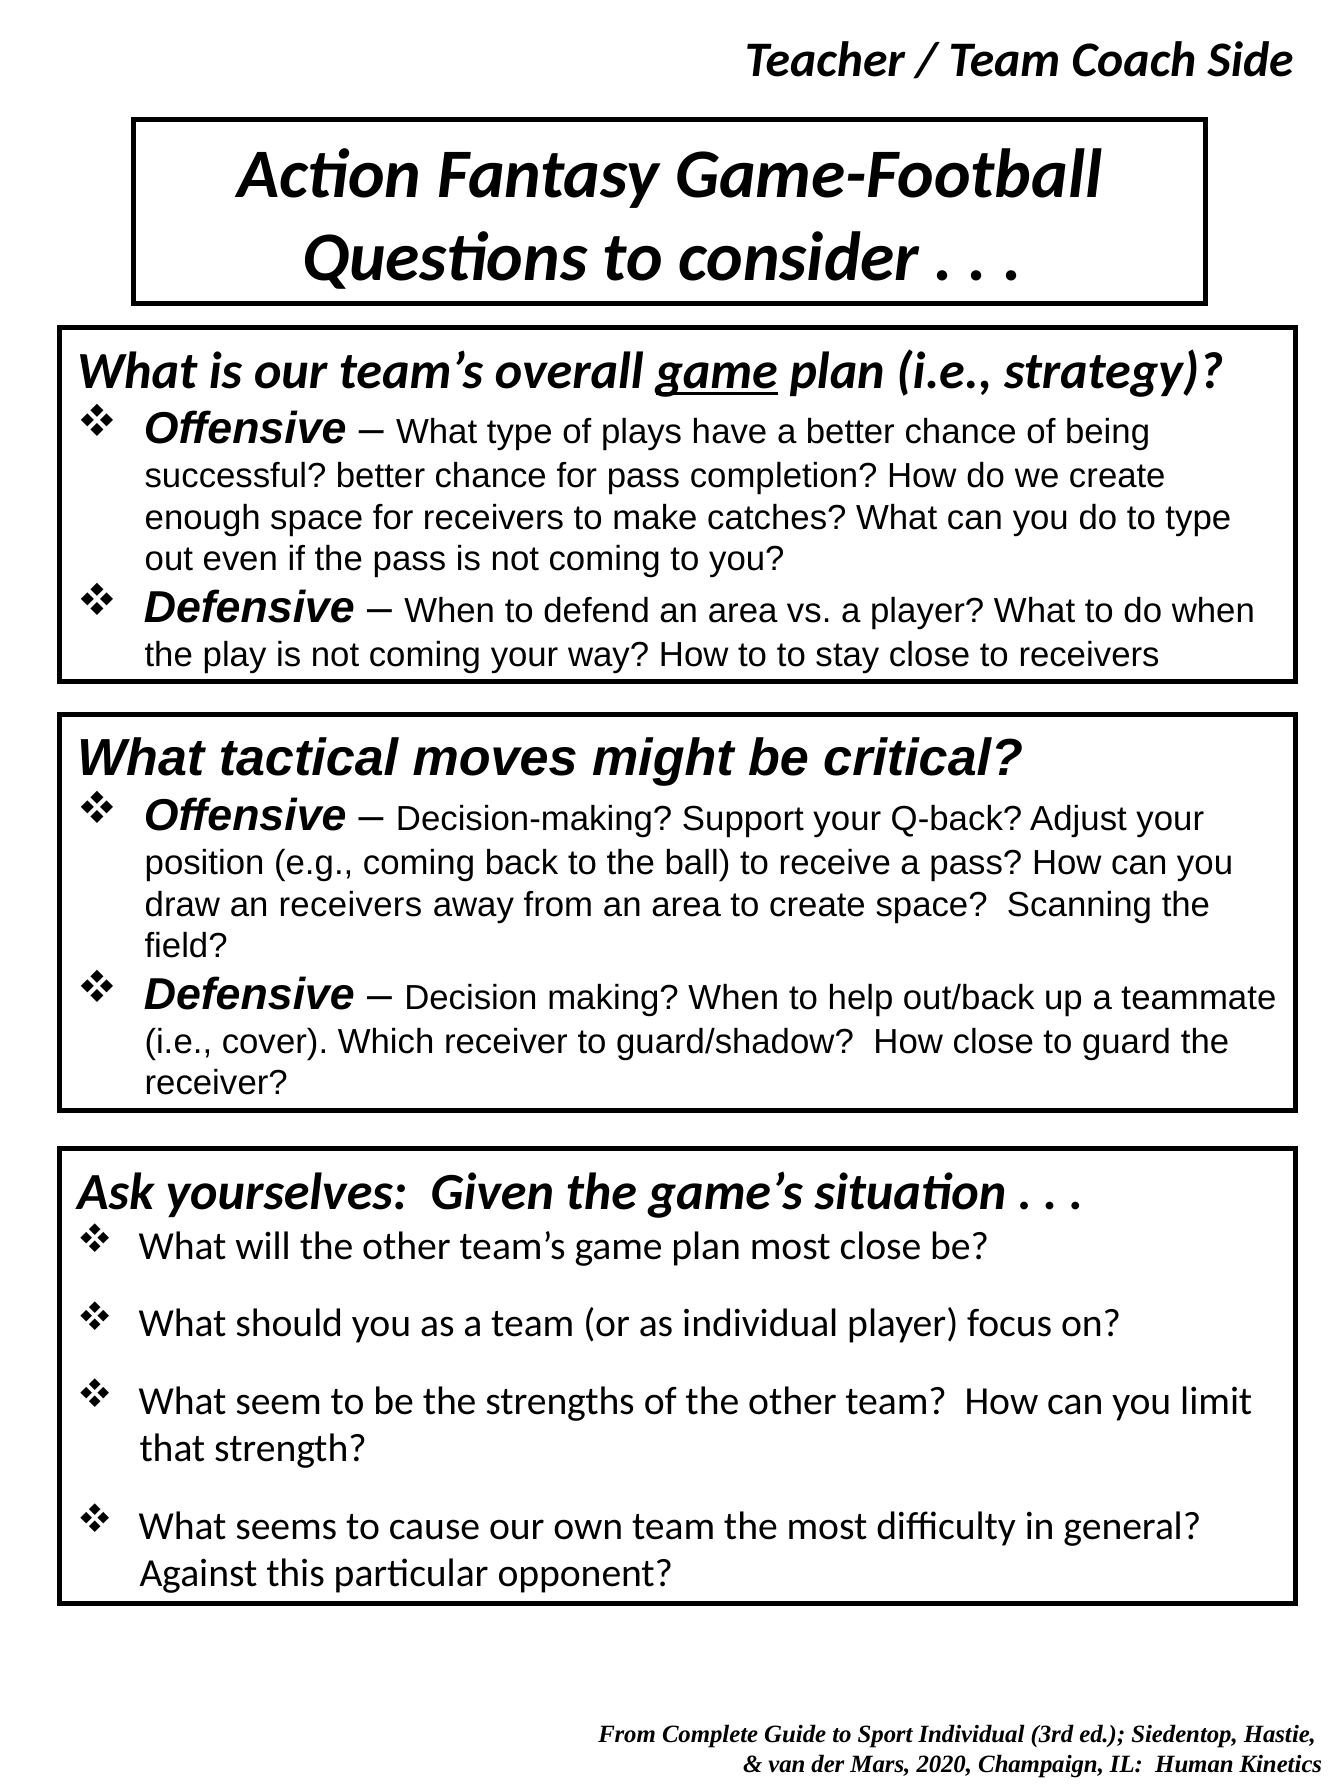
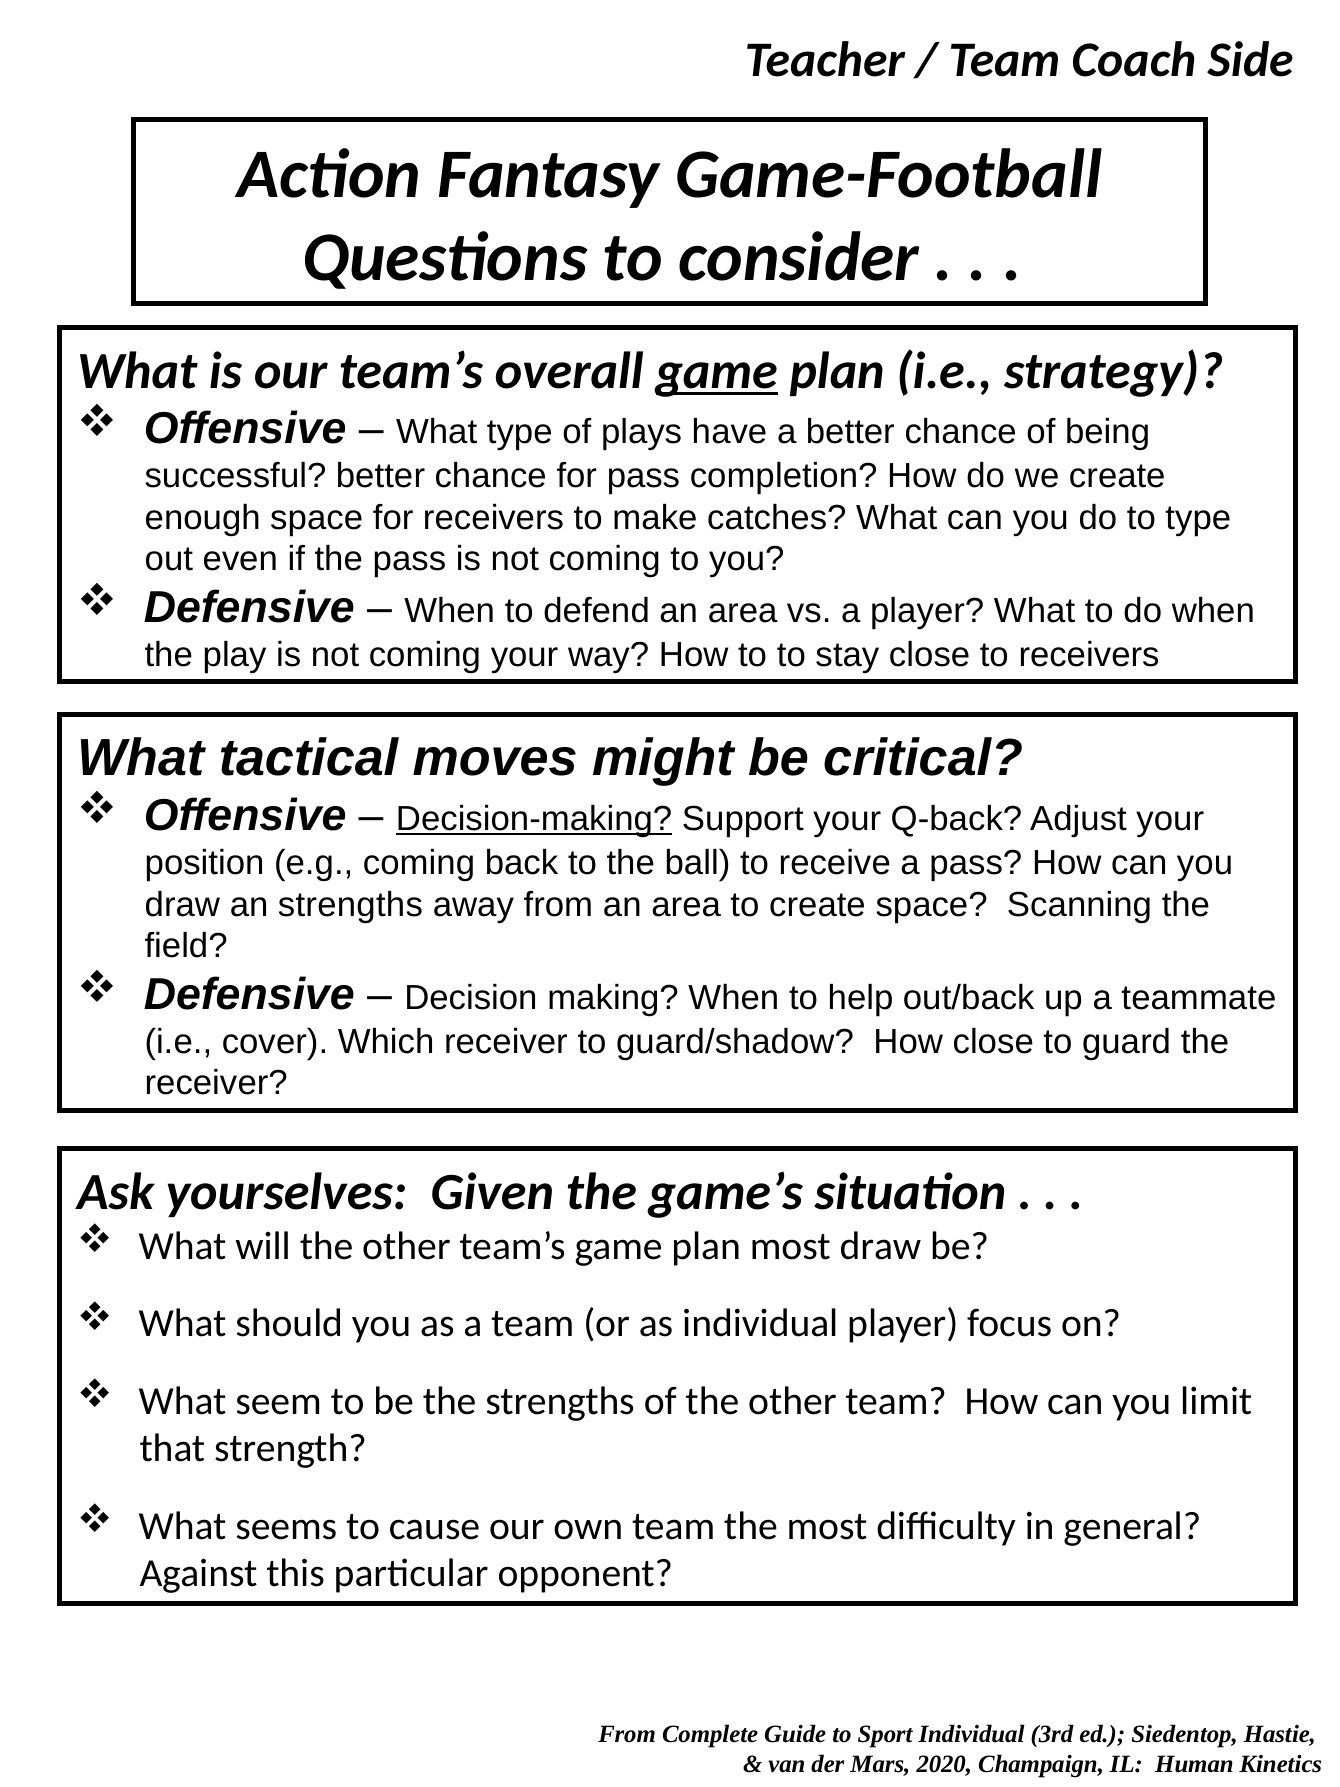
Decision-making underline: none -> present
an receivers: receivers -> strengths
most close: close -> draw
